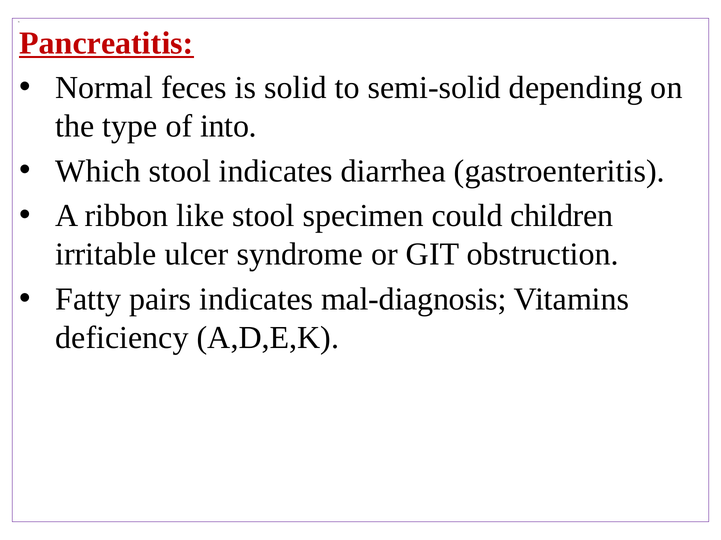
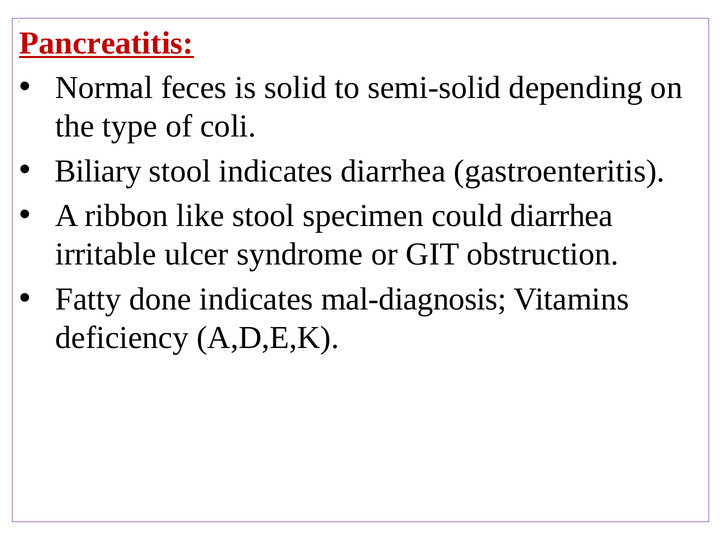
into: into -> coli
Which: Which -> Biliary
could children: children -> diarrhea
pairs: pairs -> done
